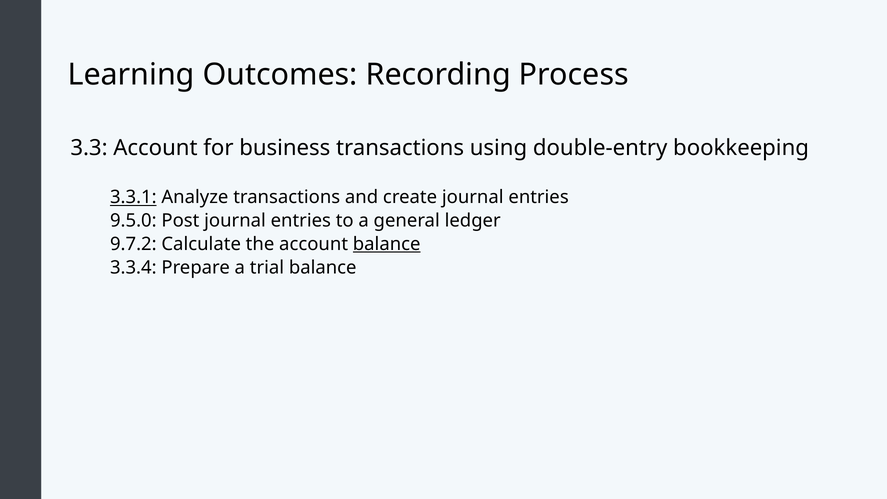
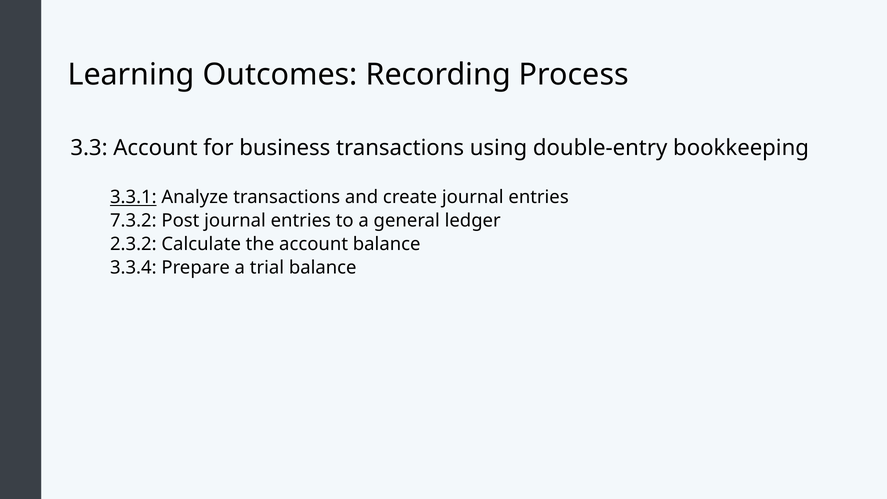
9.5.0: 9.5.0 -> 7.3.2
9.7.2: 9.7.2 -> 2.3.2
balance at (387, 244) underline: present -> none
